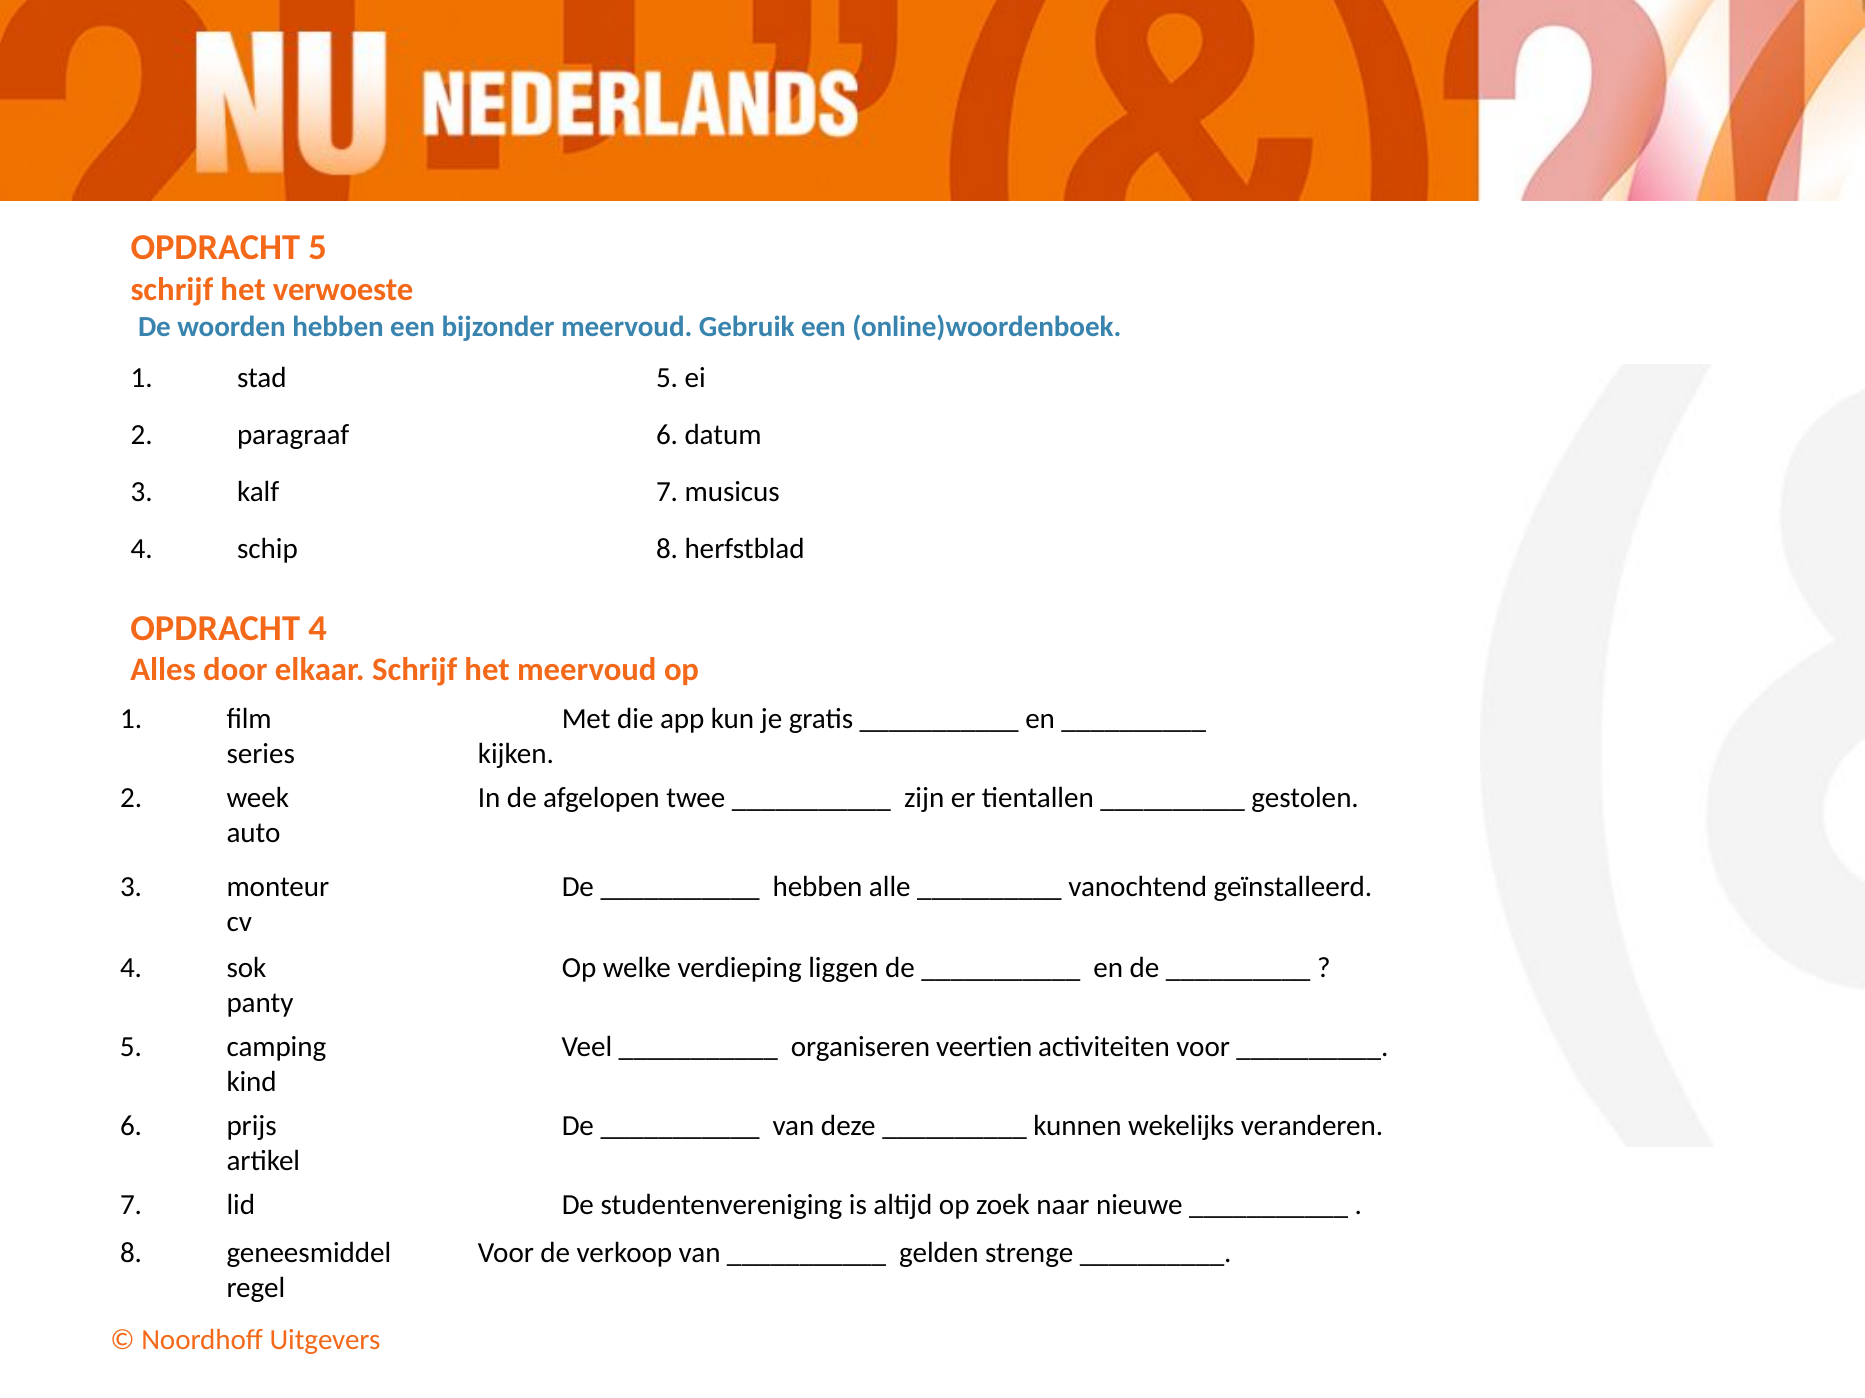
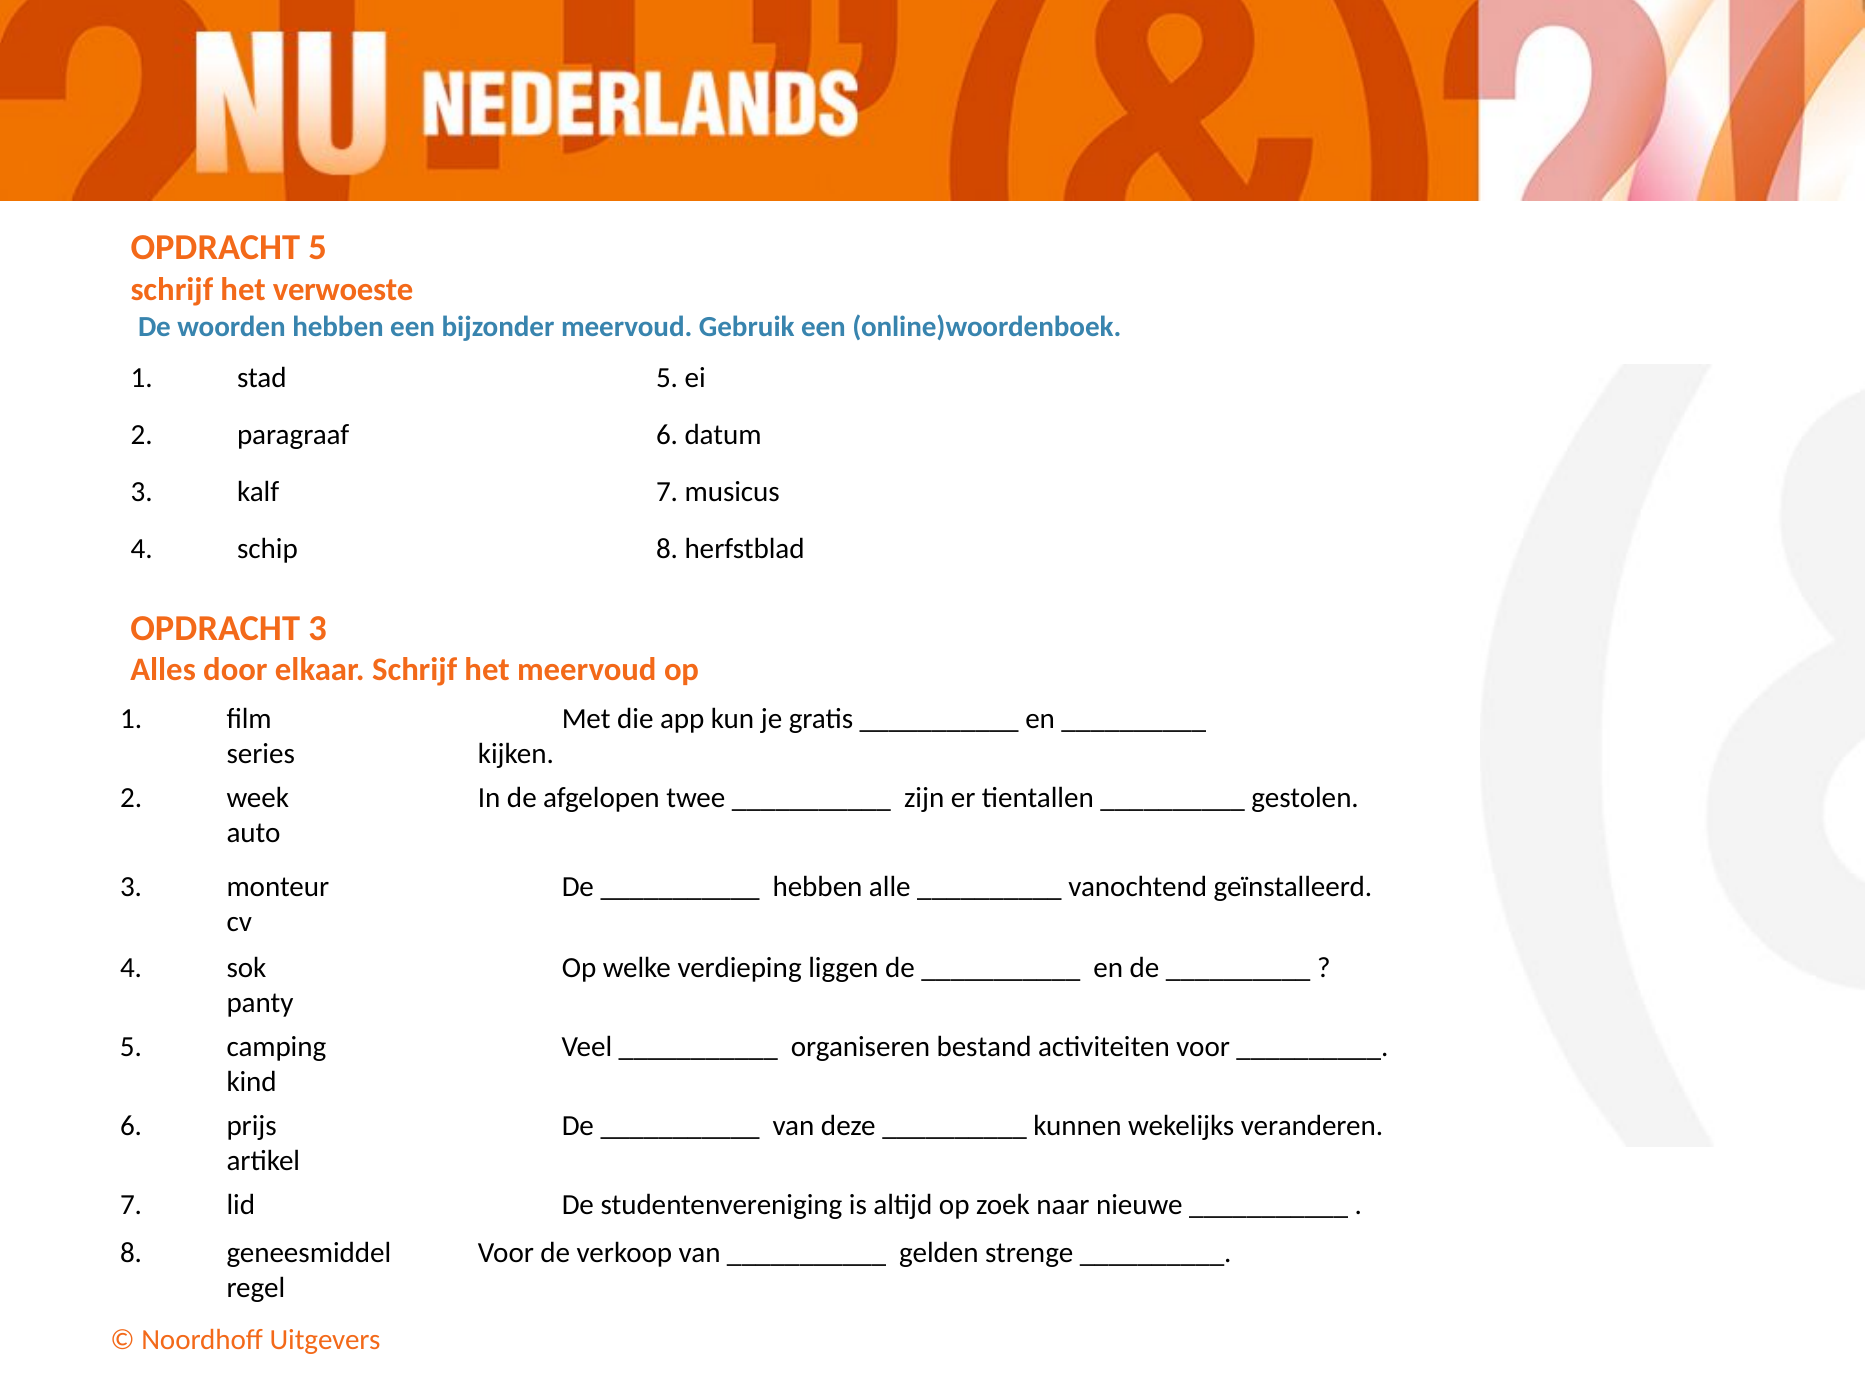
OPDRACHT 4: 4 -> 3
veertien: veertien -> bestand
